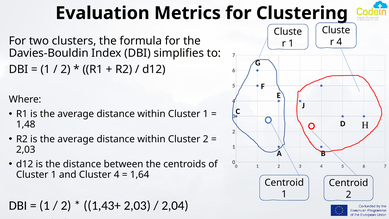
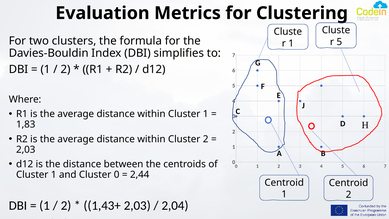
4 at (339, 42): 4 -> 5
1,48: 1,48 -> 1,83
Cluster 4: 4 -> 0
1,64: 1,64 -> 2,44
